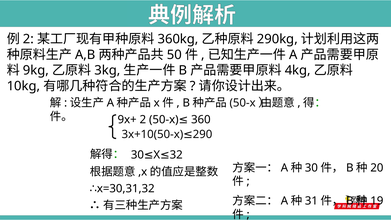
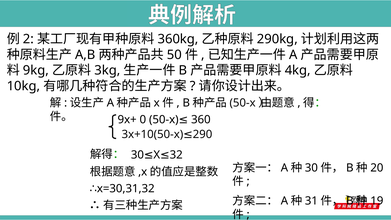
9x+ 2: 2 -> 0
